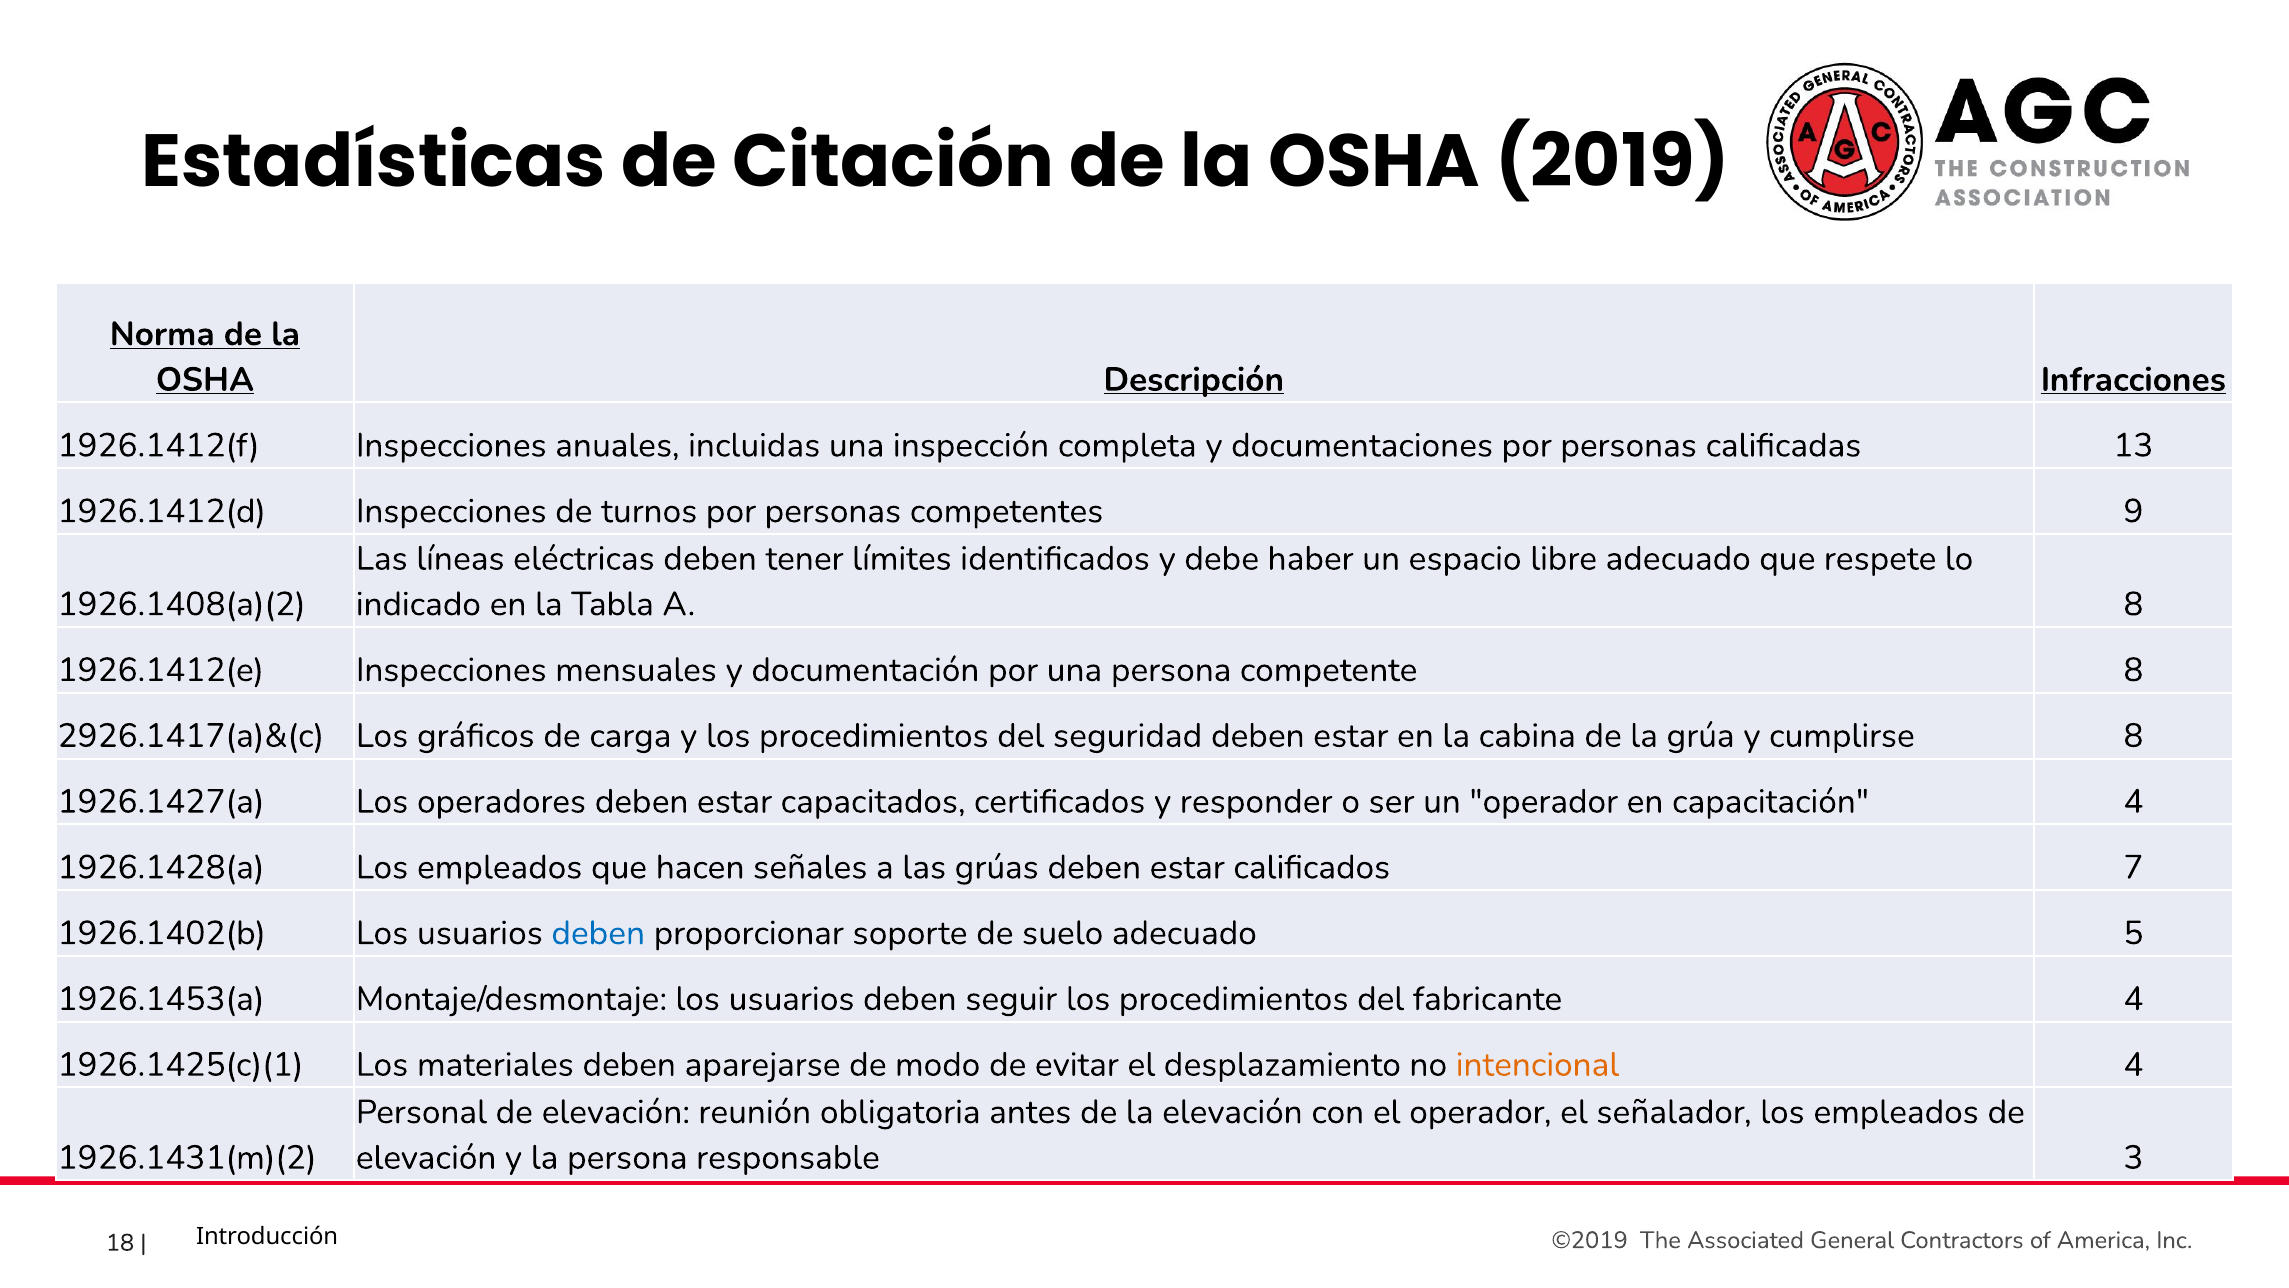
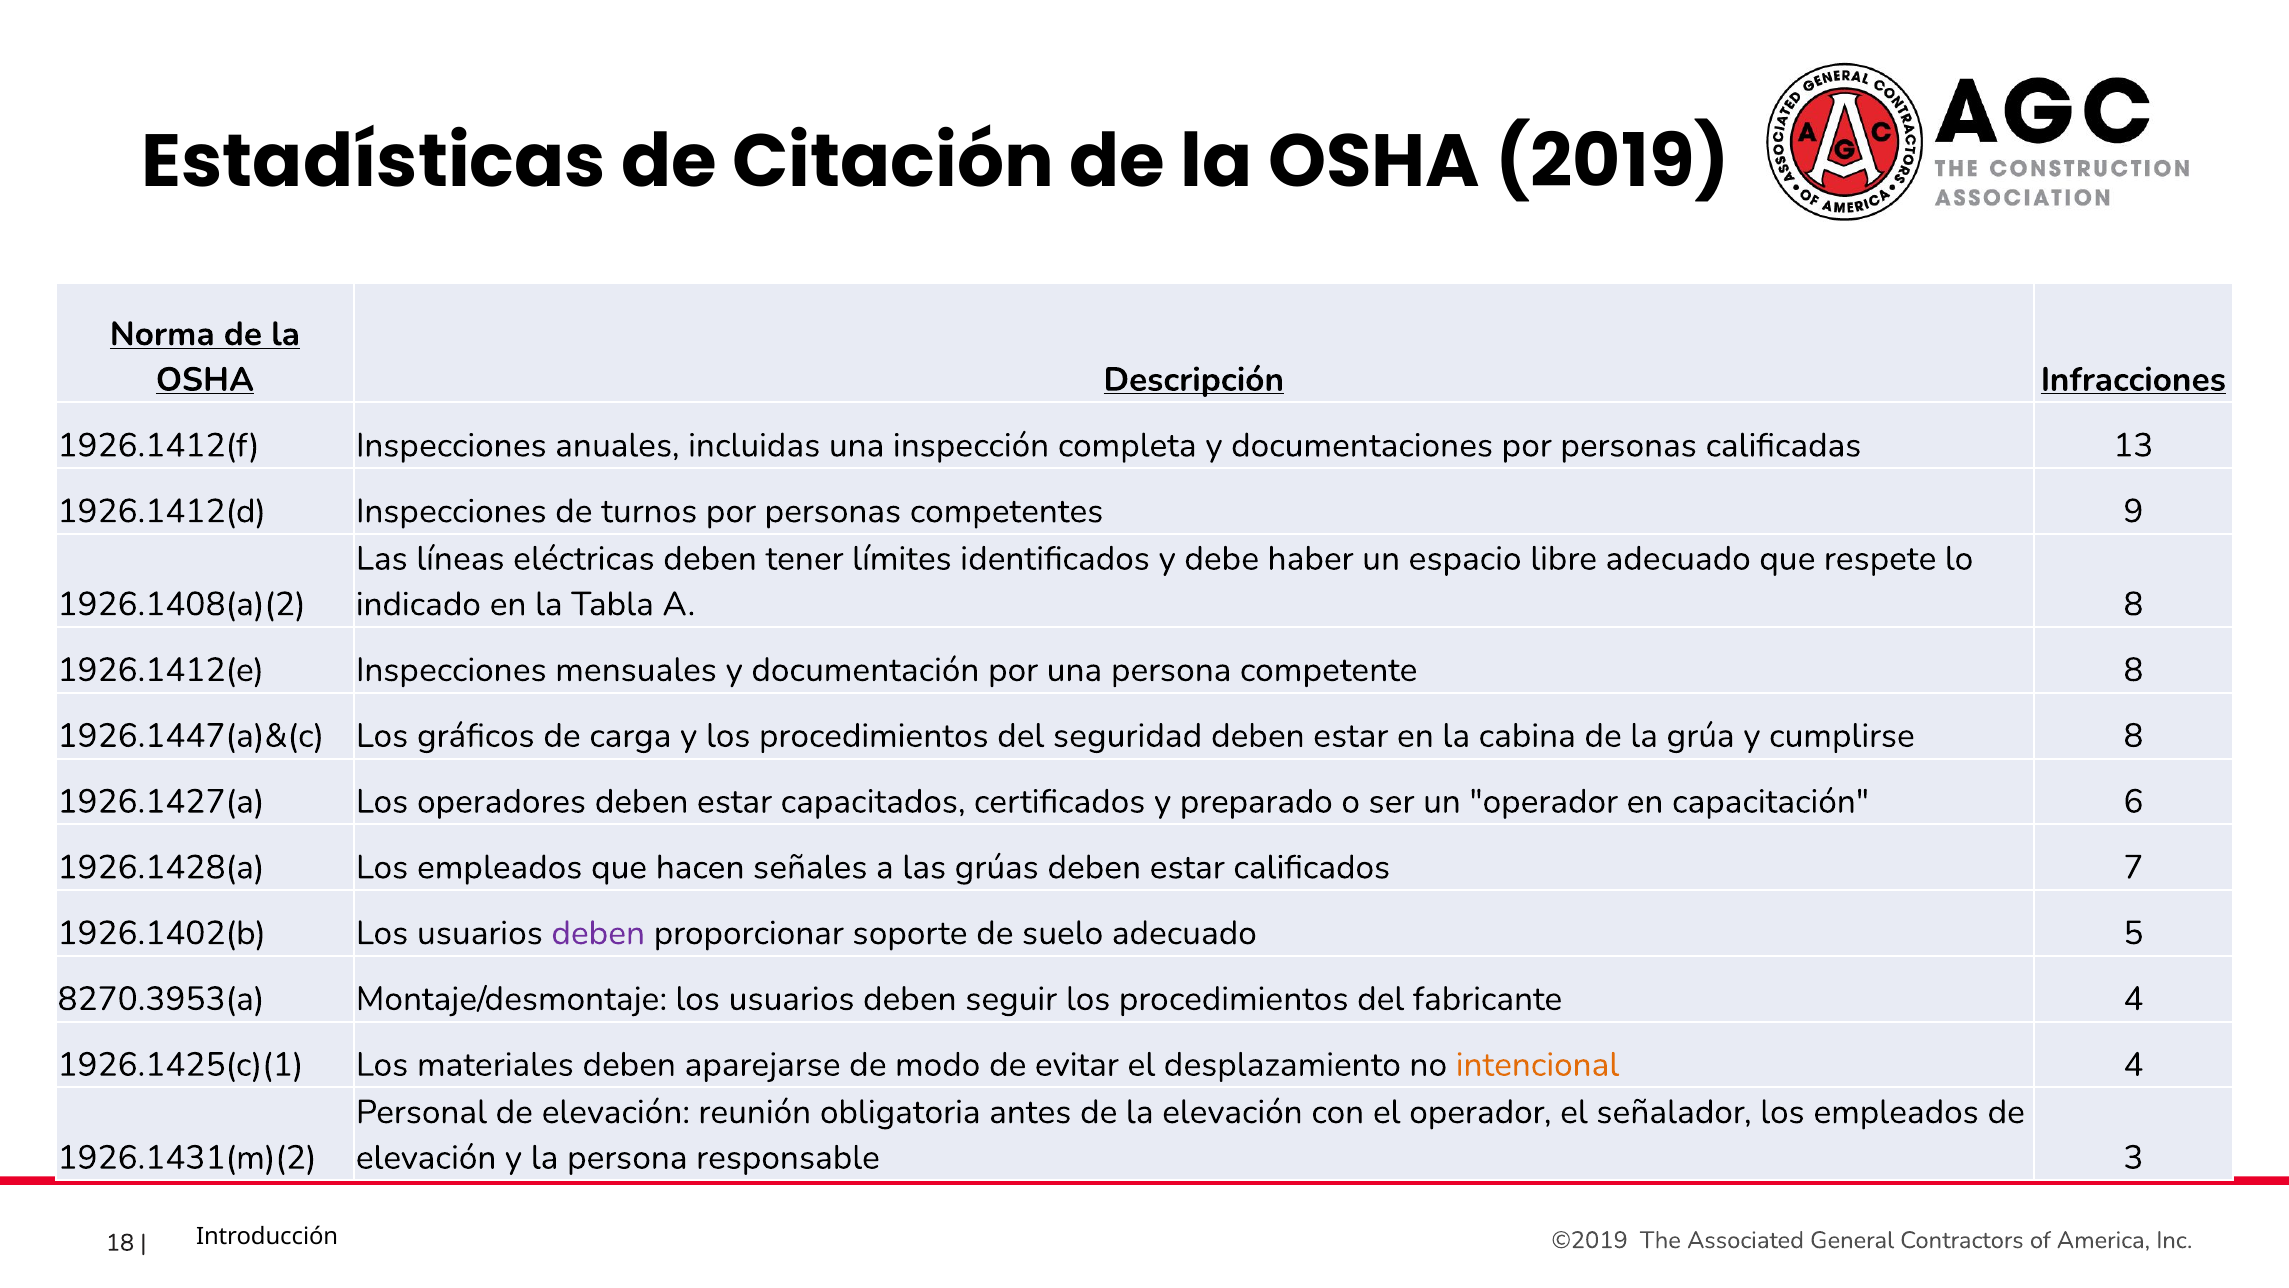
2926.1417(a)&(c: 2926.1417(a)&(c -> 1926.1447(a)&(c
responder: responder -> preparado
capacitación 4: 4 -> 6
deben at (598, 933) colour: blue -> purple
1926.1453(a: 1926.1453(a -> 8270.3953(a
